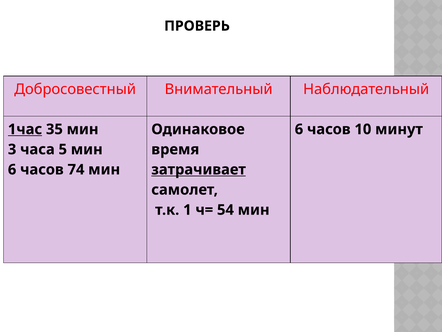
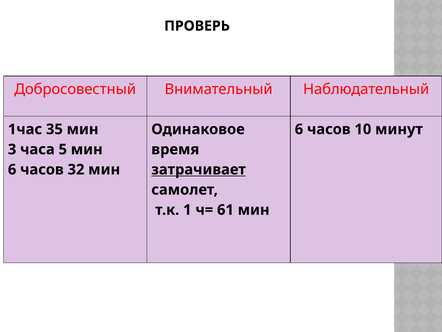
1час underline: present -> none
74: 74 -> 32
54: 54 -> 61
